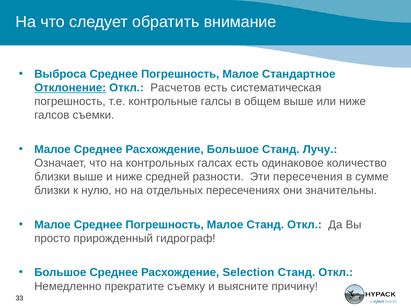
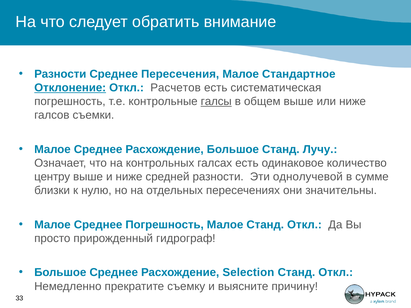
Выброса at (60, 74): Выброса -> Разности
Погрешность at (180, 74): Погрешность -> Пересечения
галсы underline: none -> present
близки at (52, 177): близки -> центру
пересечения: пересечения -> однолучевой
